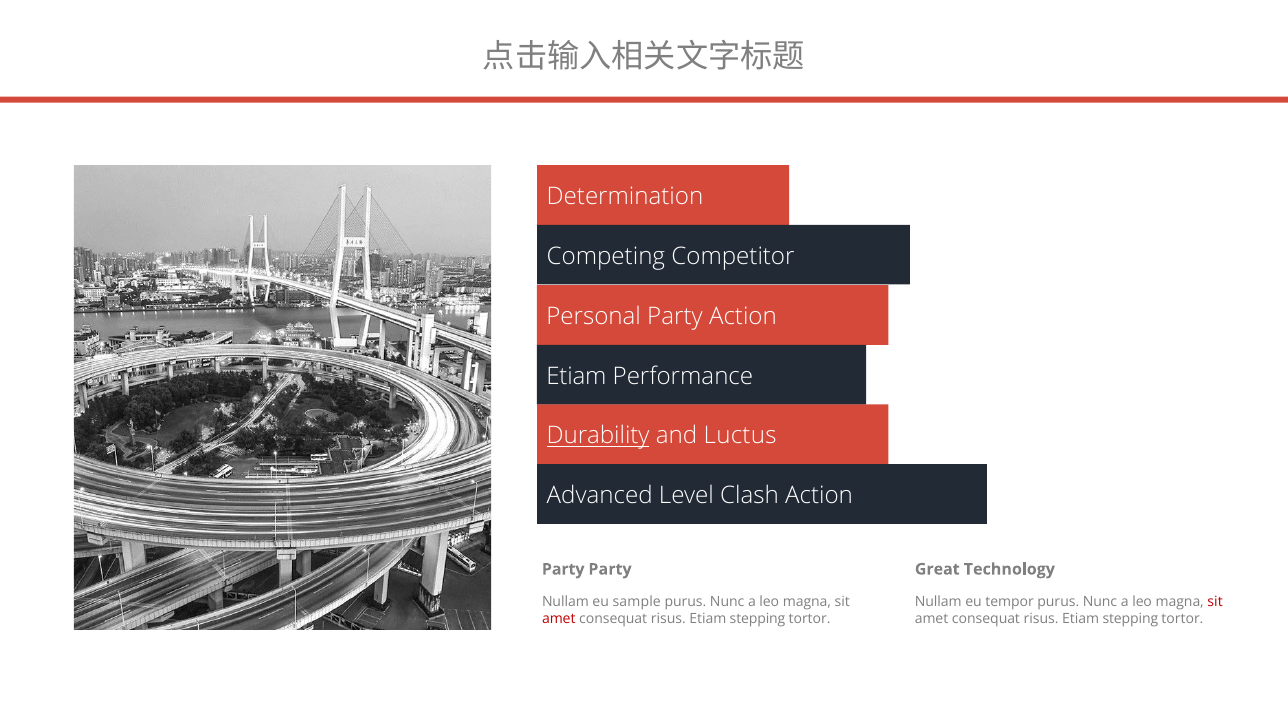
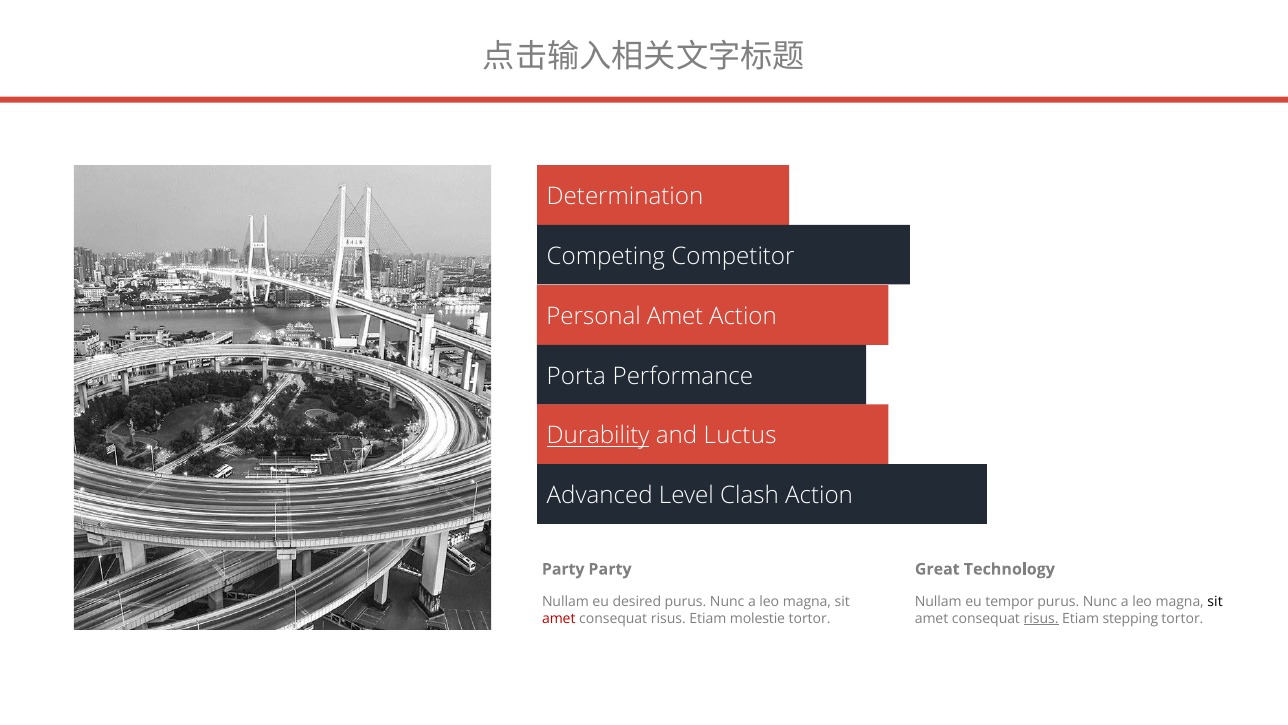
Personal Party: Party -> Amet
Etiam at (576, 376): Etiam -> Porta
sample: sample -> desired
sit at (1215, 602) colour: red -> black
stepping at (758, 618): stepping -> molestie
risus at (1041, 618) underline: none -> present
